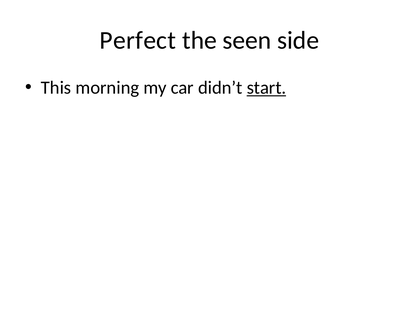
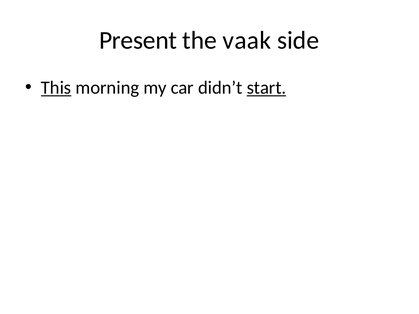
Perfect: Perfect -> Present
seen: seen -> vaak
This underline: none -> present
